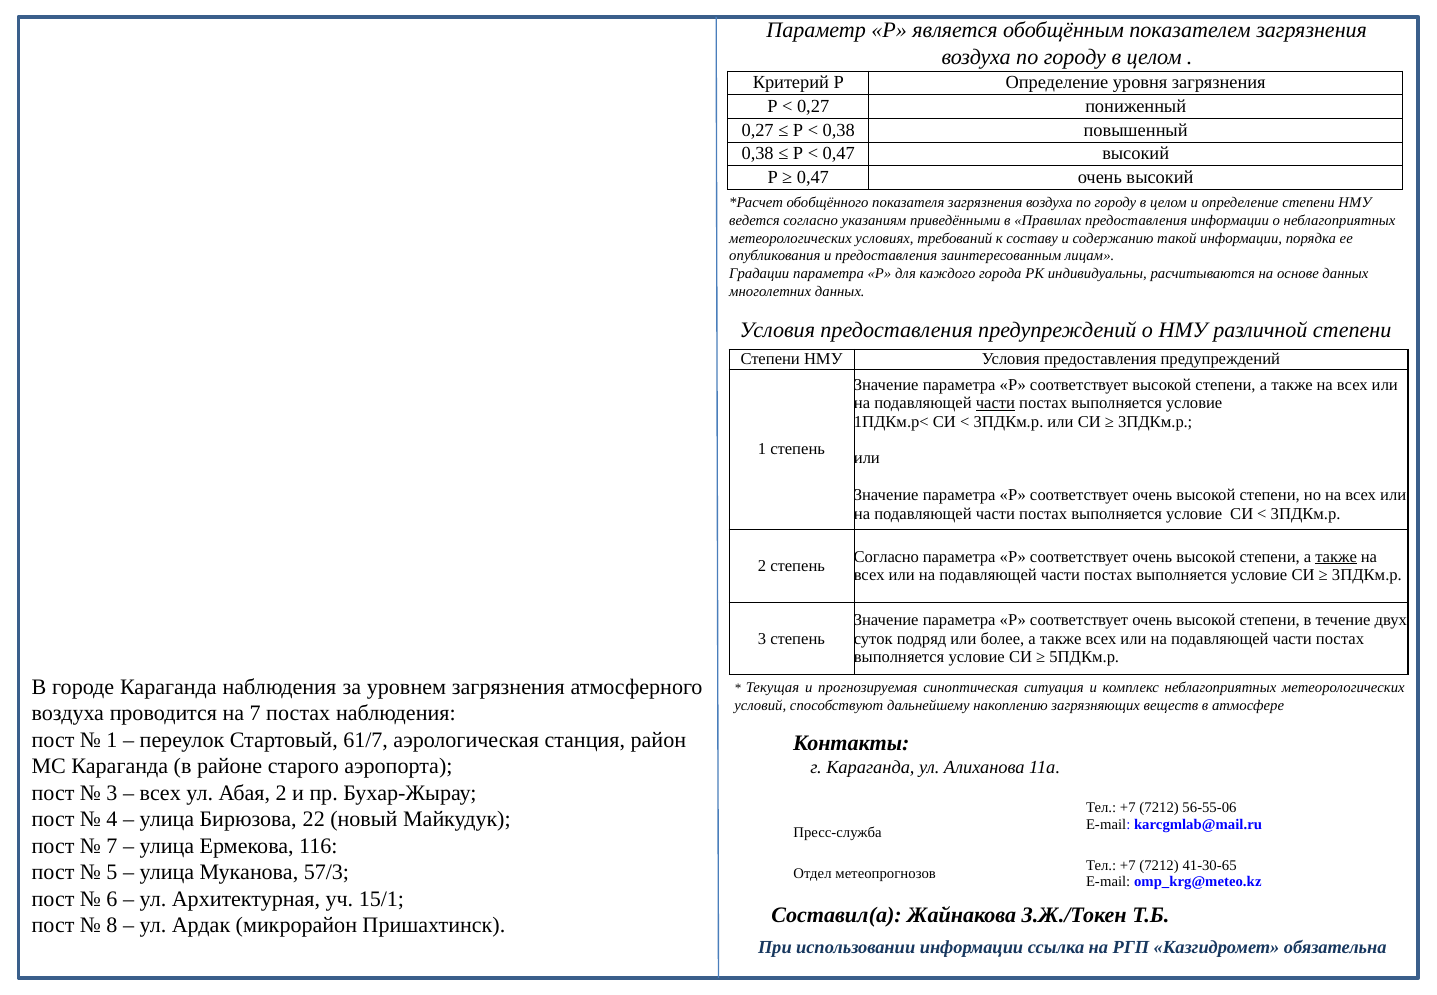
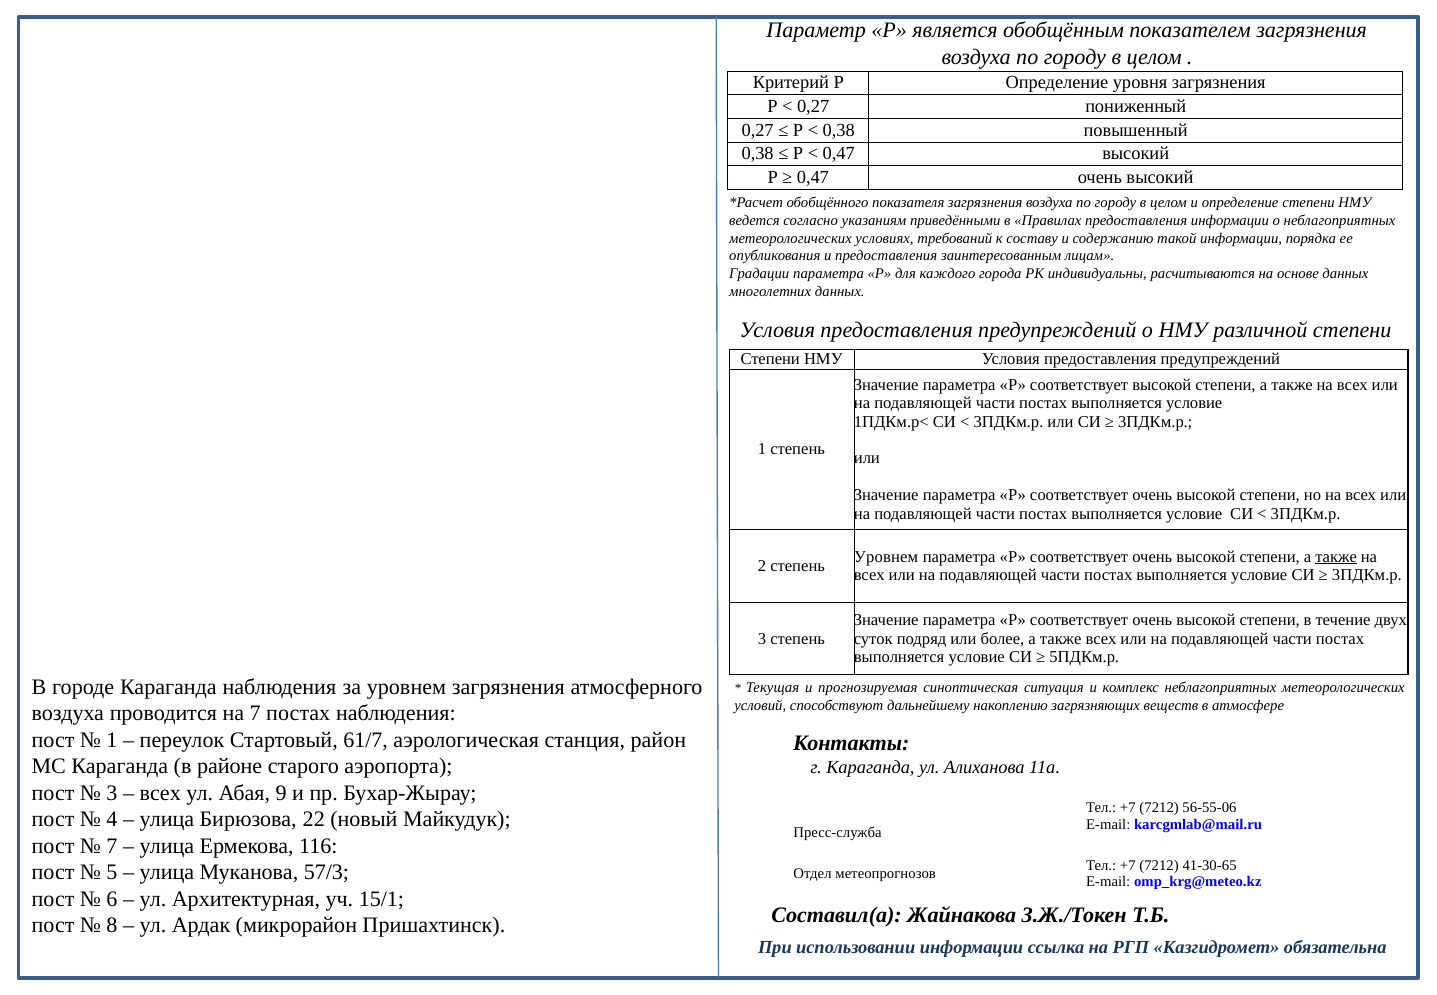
части at (995, 403) underline: present -> none
Согласно at (886, 557): Согласно -> Уровнем
Абая 2: 2 -> 9
